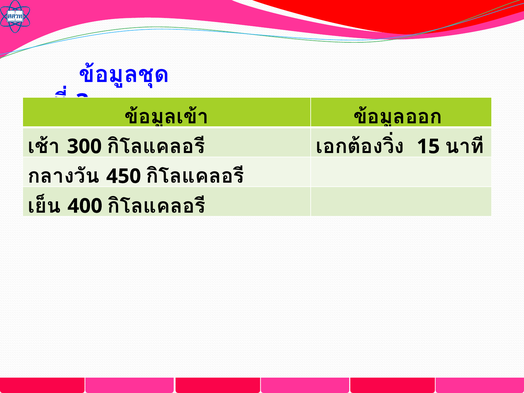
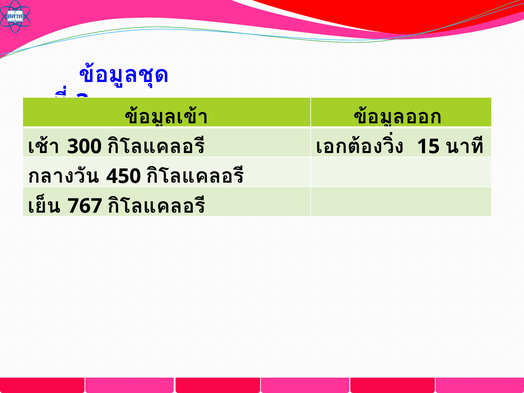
400: 400 -> 767
